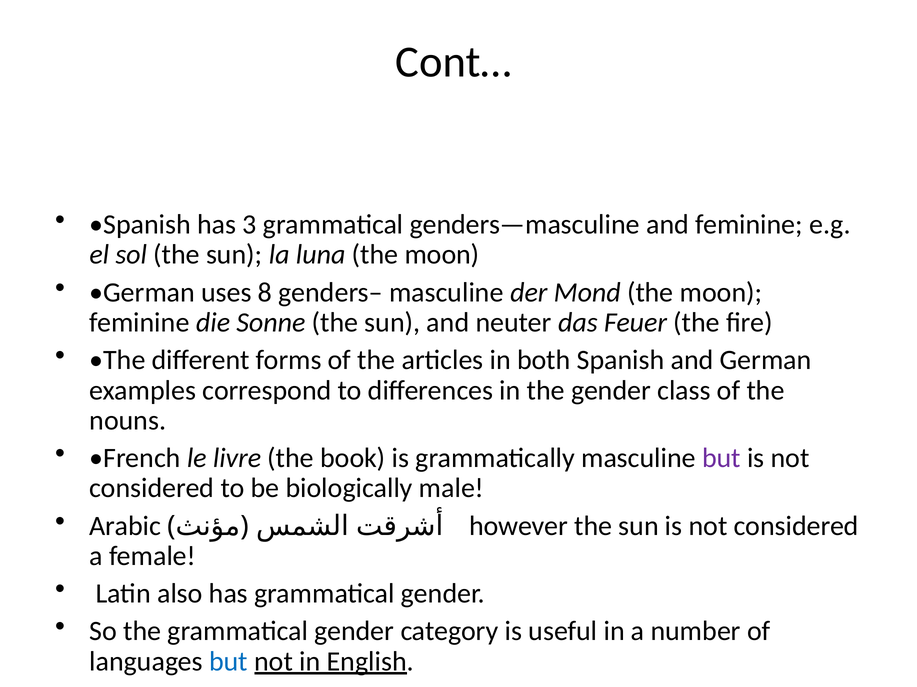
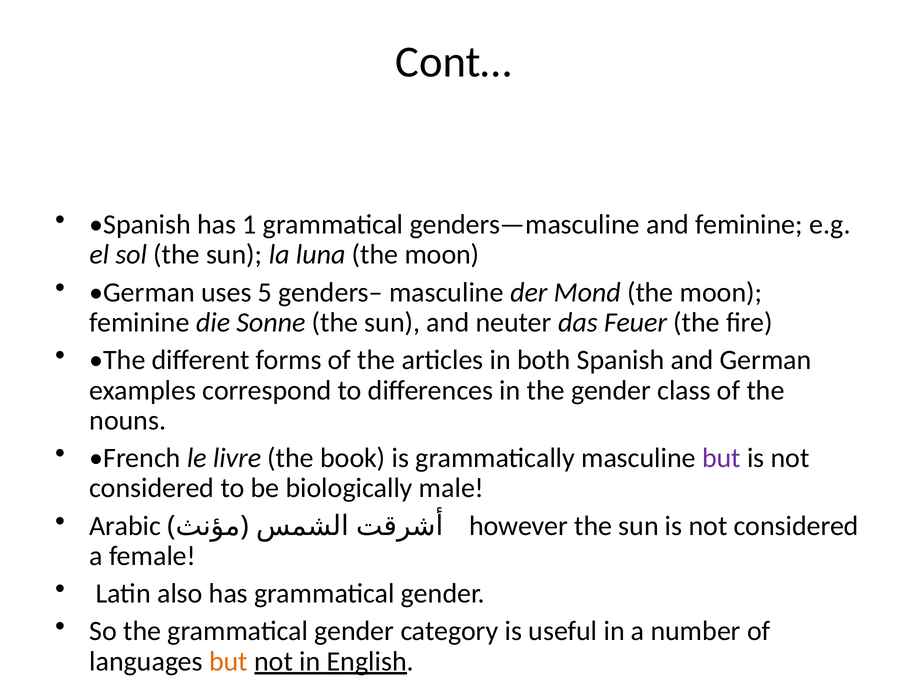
3: 3 -> 1
8: 8 -> 5
but at (228, 662) colour: blue -> orange
